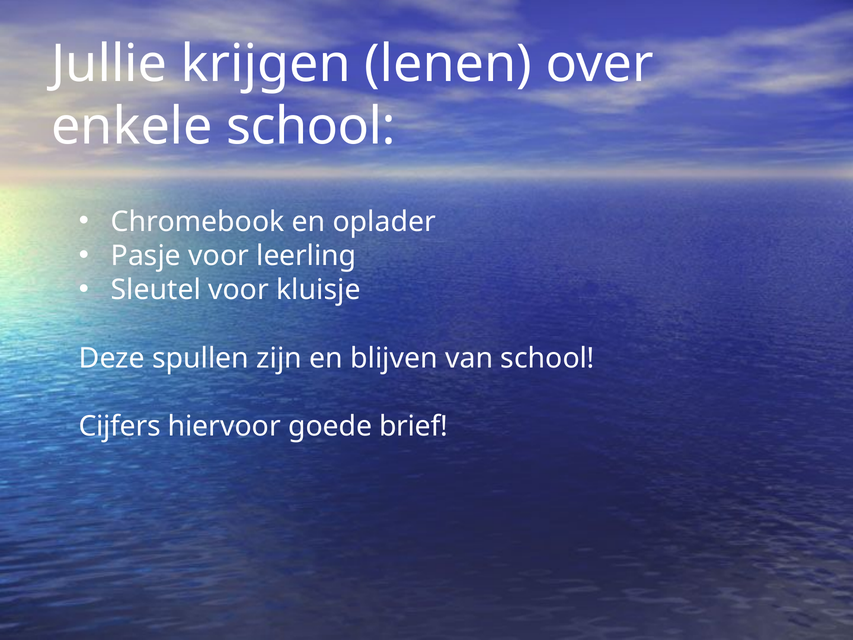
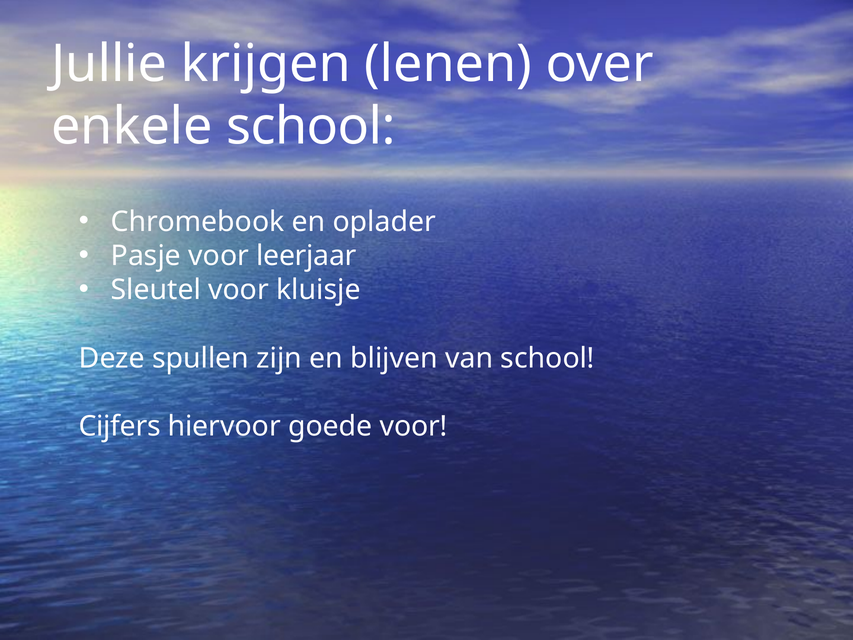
leerling: leerling -> leerjaar
goede brief: brief -> voor
